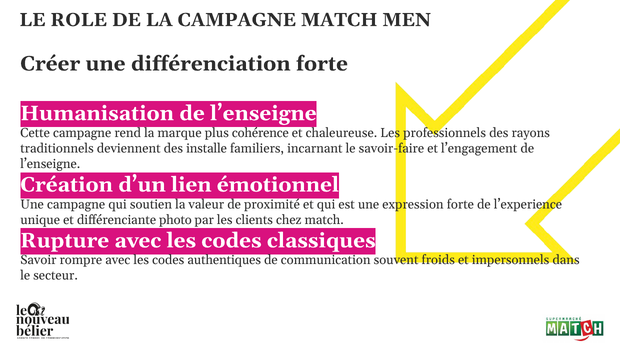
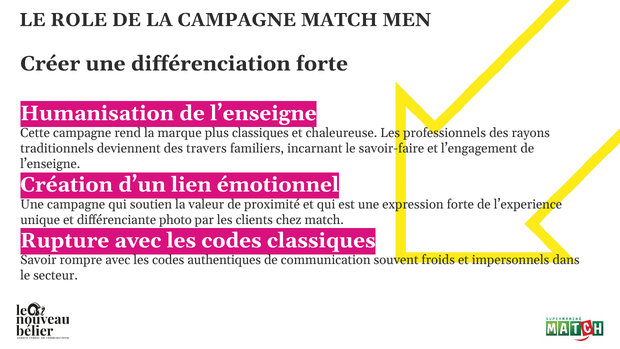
plus cohérence: cohérence -> classiques
installe: installe -> travers
